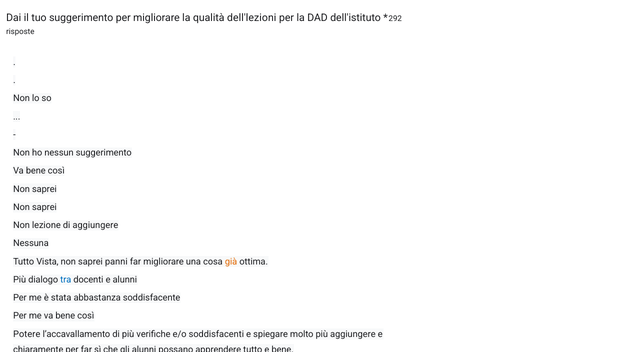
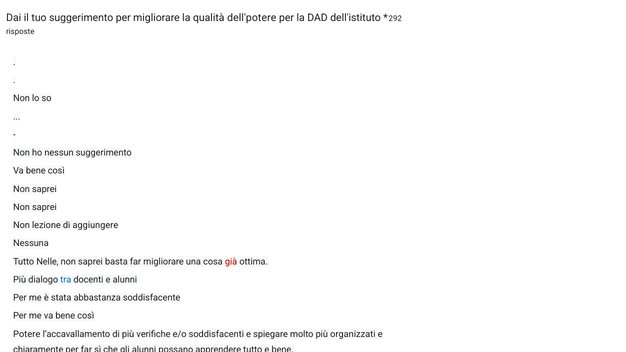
dell'lezioni: dell'lezioni -> dell'potere
Tutto Vista: Vista -> Nelle
saprei panni: panni -> basta
già colour: orange -> red
molto più aggiungere: aggiungere -> organizzati
